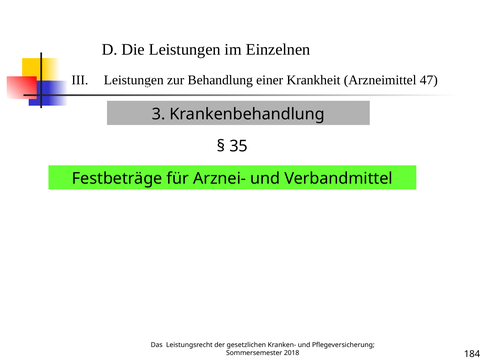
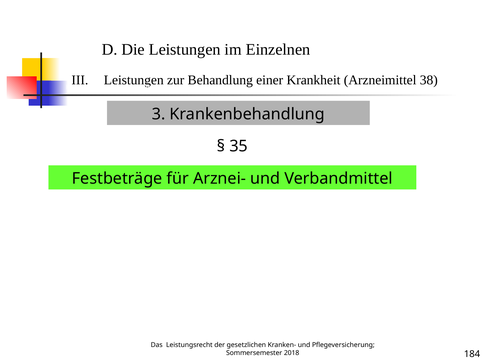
47: 47 -> 38
